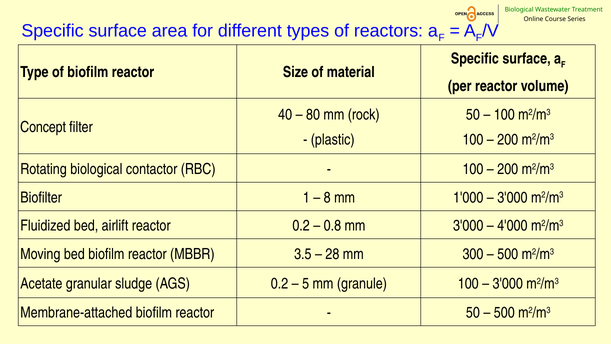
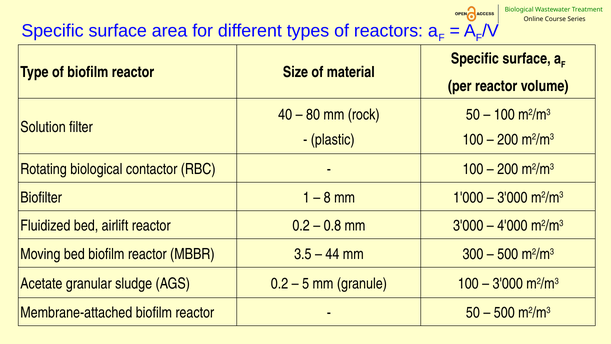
Concept: Concept -> Solution
28: 28 -> 44
